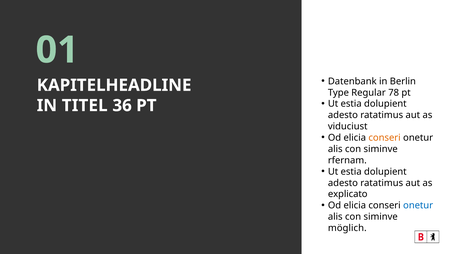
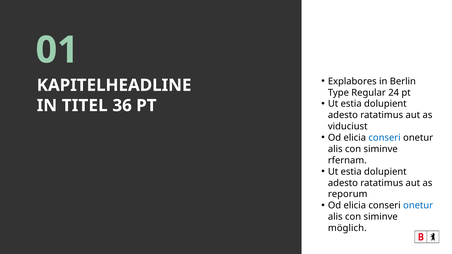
Datenbank: Datenbank -> Explabores
78: 78 -> 24
conseri at (385, 138) colour: orange -> blue
explicato: explicato -> reporum
